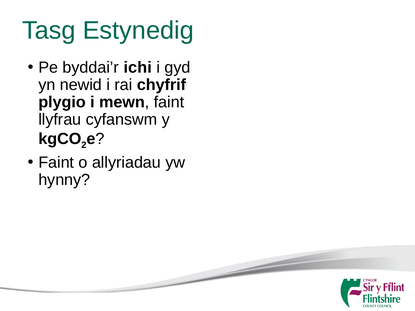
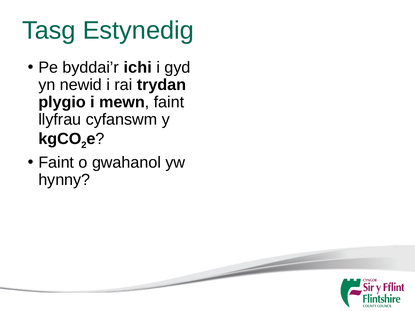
chyfrif: chyfrif -> trydan
allyriadau: allyriadau -> gwahanol
